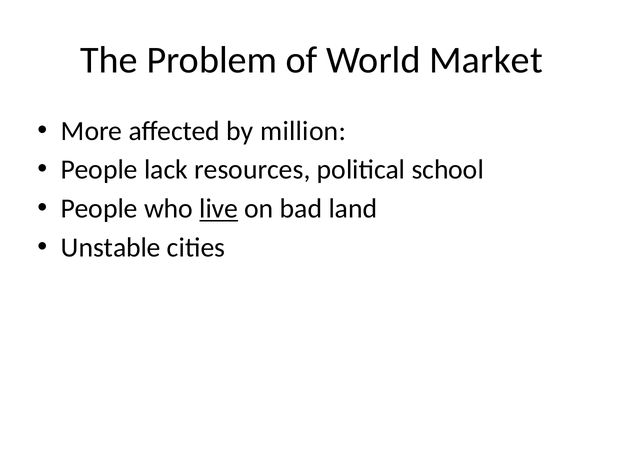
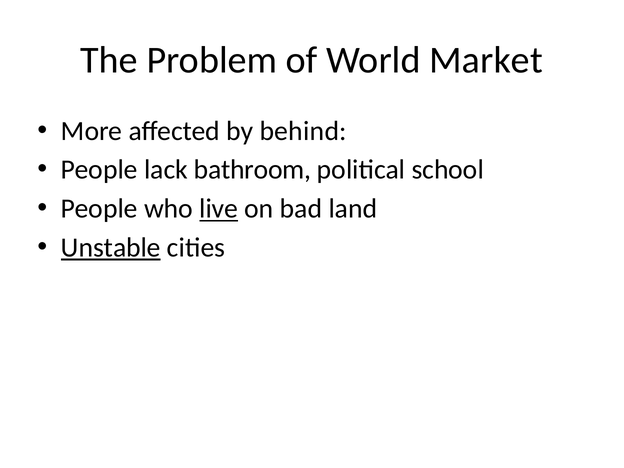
million: million -> behind
resources: resources -> bathroom
Unstable underline: none -> present
